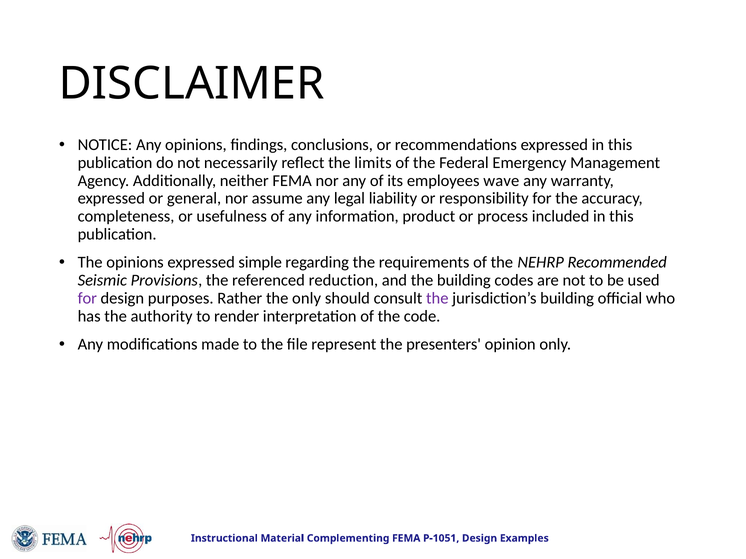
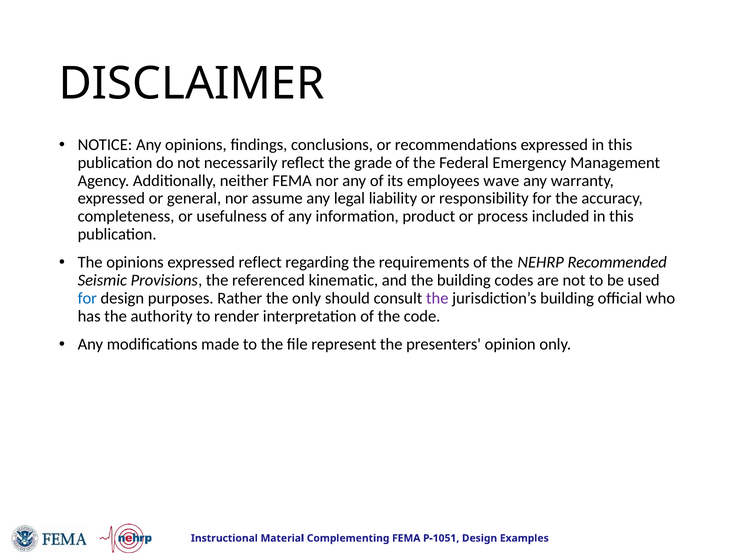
limits: limits -> grade
expressed simple: simple -> reflect
reduction: reduction -> kinematic
for at (87, 298) colour: purple -> blue
